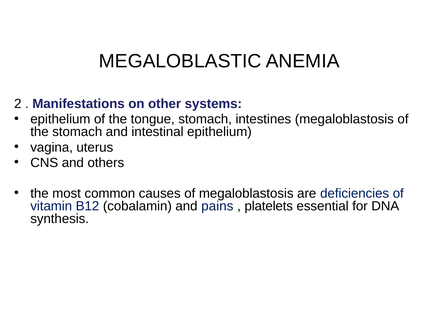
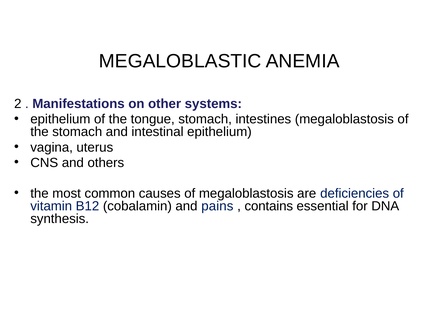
platelets: platelets -> contains
